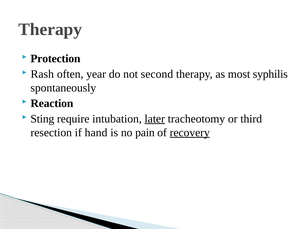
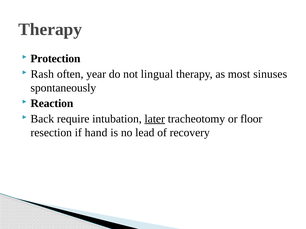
second: second -> lingual
syphilis: syphilis -> sinuses
Sting: Sting -> Back
third: third -> floor
pain: pain -> lead
recovery underline: present -> none
